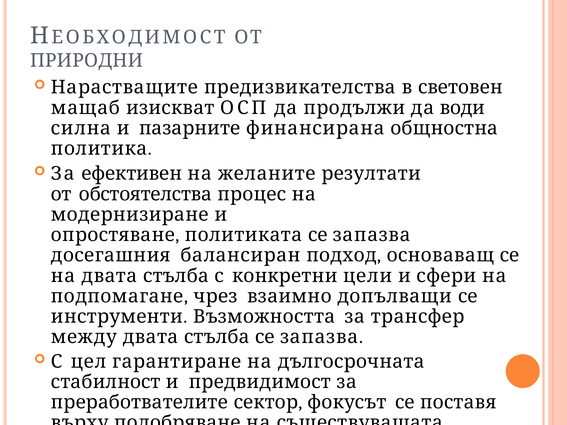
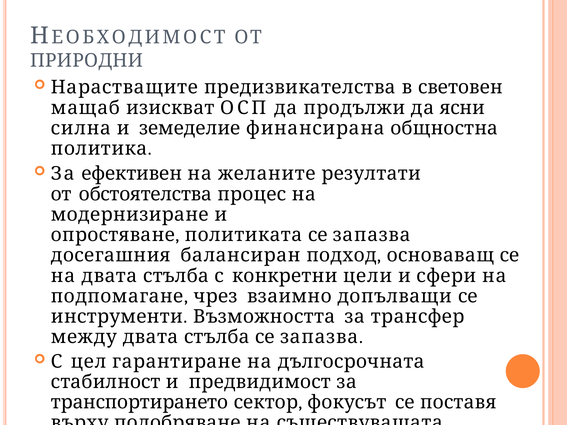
води: води -> ясни
пазарните: пазарните -> земеделие
преработвателите: преработвателите -> транспортирането
